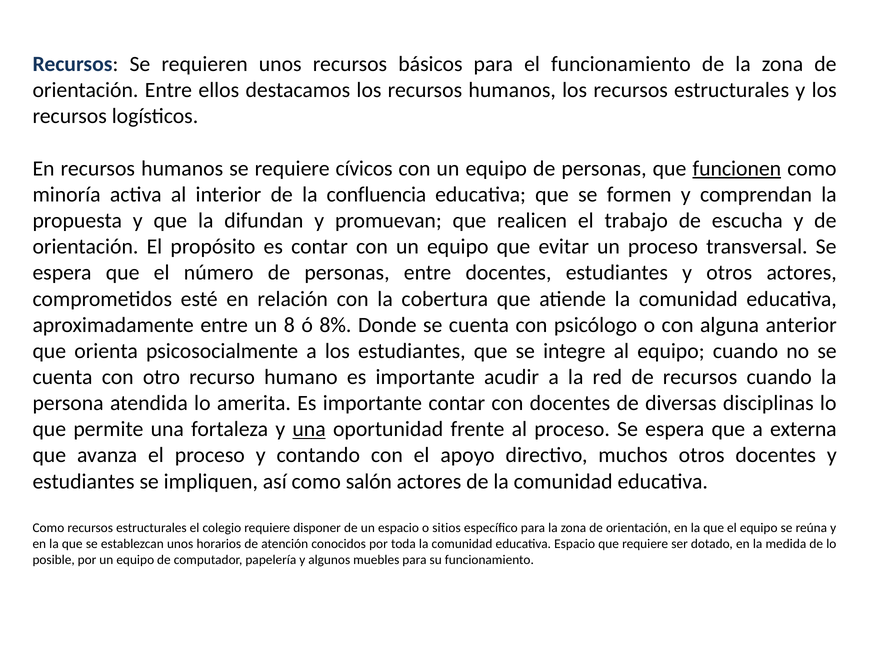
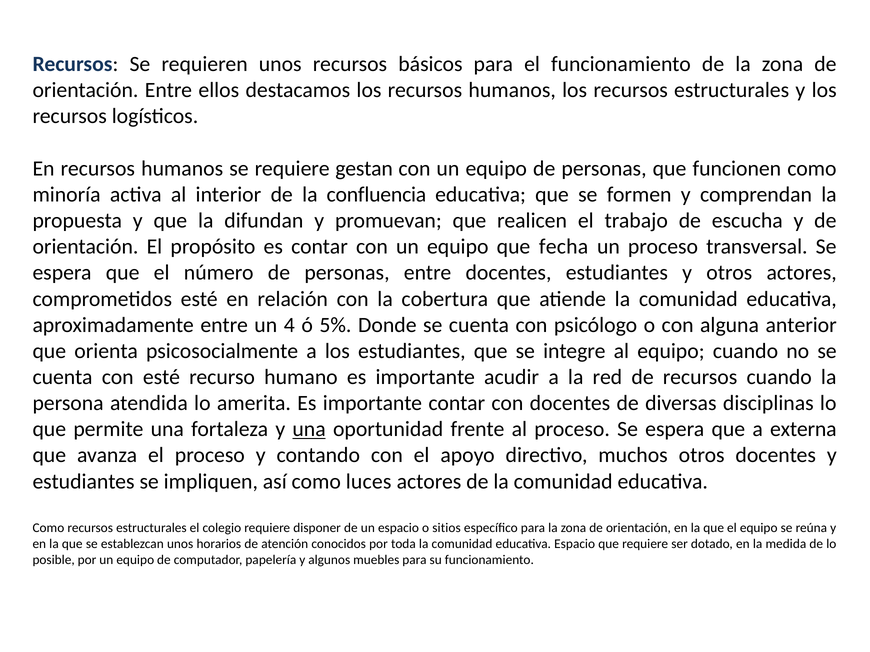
cívicos: cívicos -> gestan
funcionen underline: present -> none
evitar: evitar -> fecha
8: 8 -> 4
8%: 8% -> 5%
con otro: otro -> esté
salón: salón -> luces
